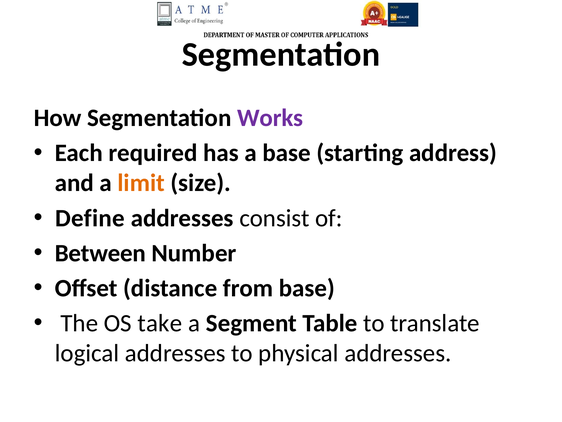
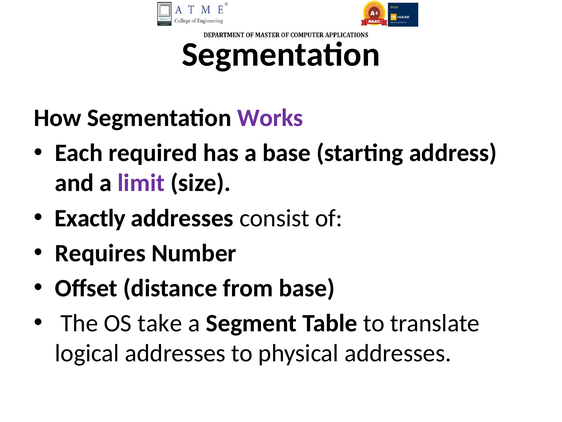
limit colour: orange -> purple
Define: Define -> Exactly
Between: Between -> Requires
